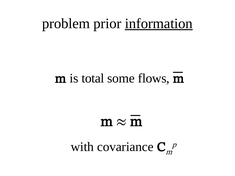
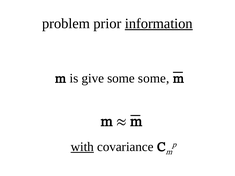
total: total -> give
some flows: flows -> some
with underline: none -> present
